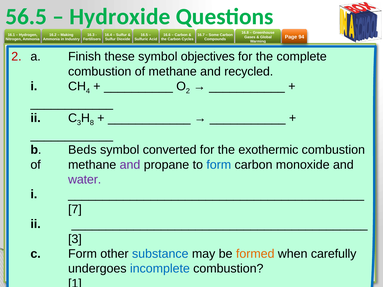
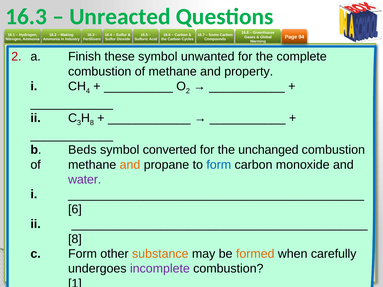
56.5 at (26, 17): 56.5 -> 16.3
Hydroxide: Hydroxide -> Unreacted
objectives: objectives -> unwanted
recycled: recycled -> property
exothermic: exothermic -> unchanged
and at (130, 165) colour: purple -> orange
7: 7 -> 6
3 at (75, 239): 3 -> 8
substance colour: blue -> orange
incomplete colour: blue -> purple
